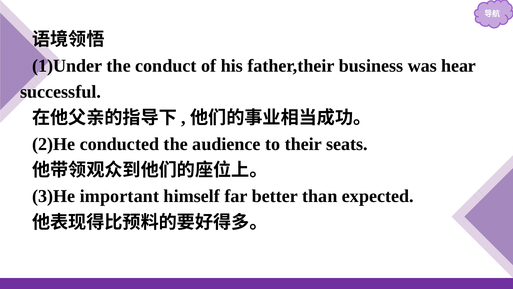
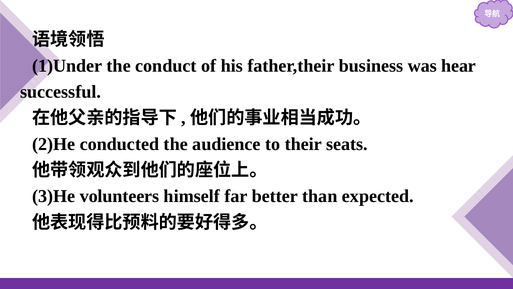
important: important -> volunteers
